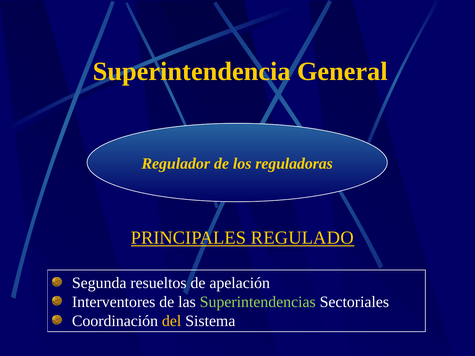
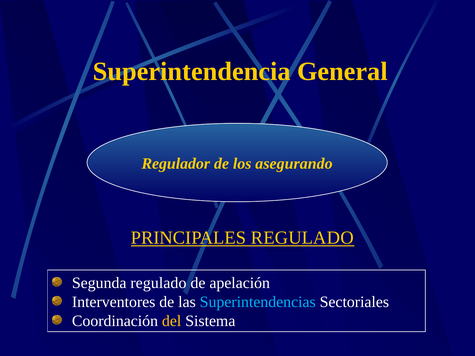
reguladoras: reguladoras -> asegurando
Segunda resueltos: resueltos -> regulado
Superintendencias colour: light green -> light blue
